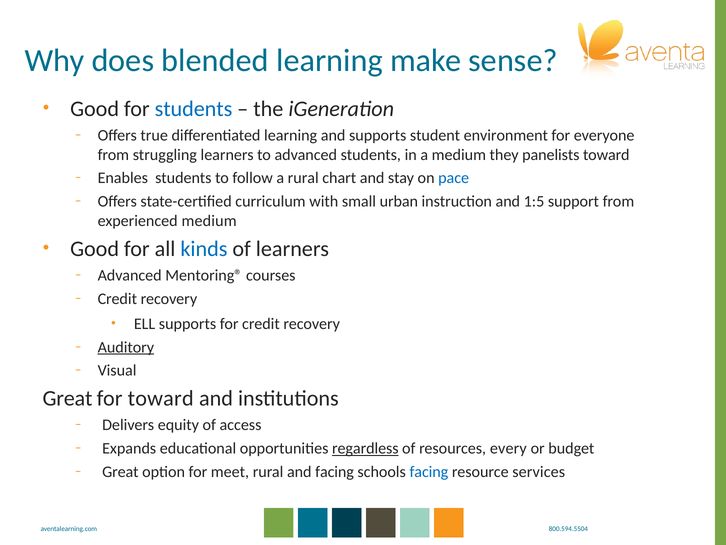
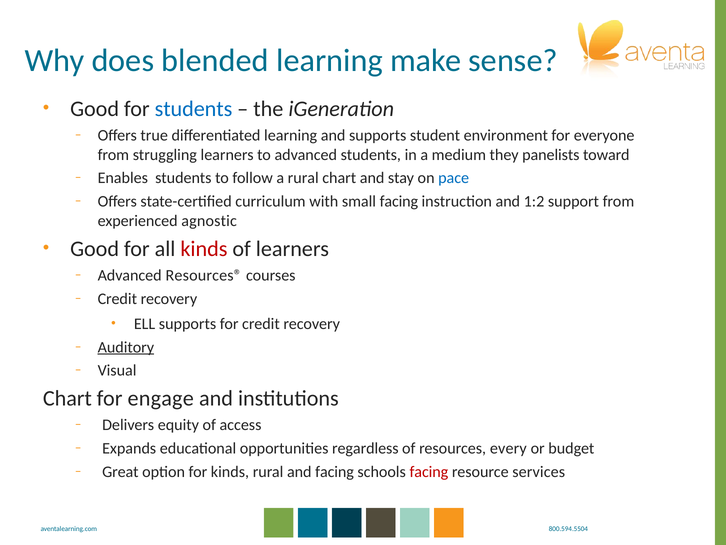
small urban: urban -> facing
1:5: 1:5 -> 1:2
experienced medium: medium -> agnostic
kinds at (204, 249) colour: blue -> red
Mentoring®: Mentoring® -> Resources®
Great at (67, 398): Great -> Chart
for toward: toward -> engage
regardless underline: present -> none
for meet: meet -> kinds
facing at (429, 471) colour: blue -> red
